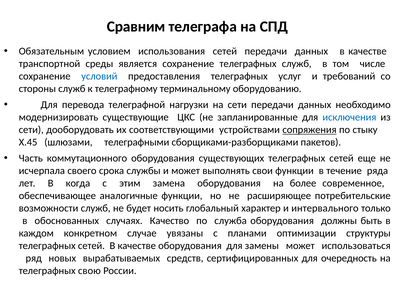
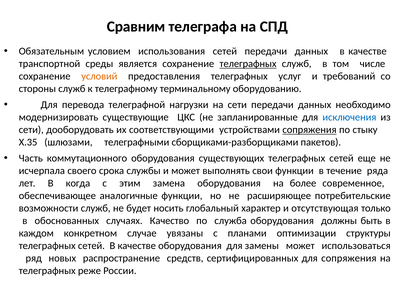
телеграфных at (248, 64) underline: none -> present
условий colour: blue -> orange
X.45: X.45 -> X.35
интервального: интервального -> отсутствующая
вырабатываемых: вырабатываемых -> распространение
для очередность: очередность -> сопряжения
свою: свою -> реже
